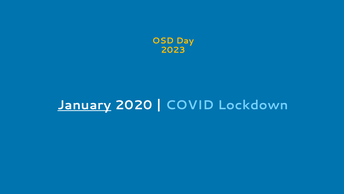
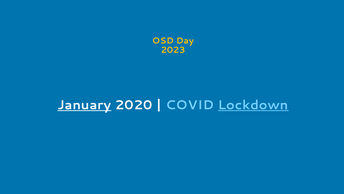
Lockdown underline: none -> present
